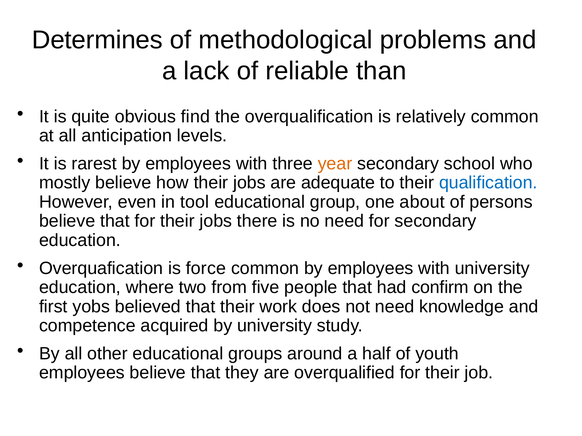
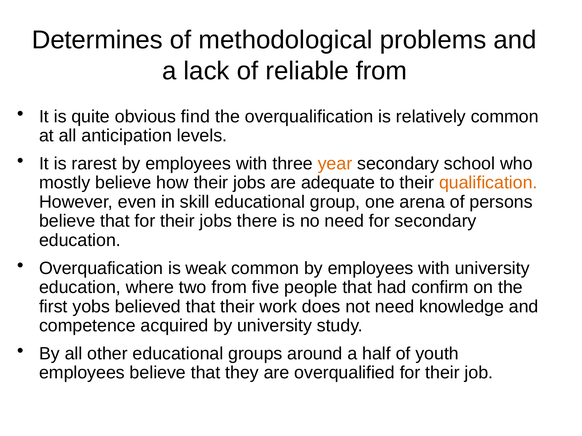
reliable than: than -> from
qualification colour: blue -> orange
tool: tool -> skill
about: about -> arena
force: force -> weak
